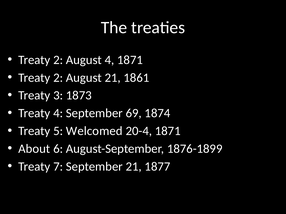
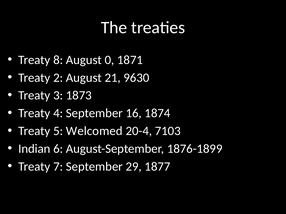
2 at (58, 60): 2 -> 8
August 4: 4 -> 0
1861: 1861 -> 9630
69: 69 -> 16
20-4 1871: 1871 -> 7103
About: About -> Indian
September 21: 21 -> 29
